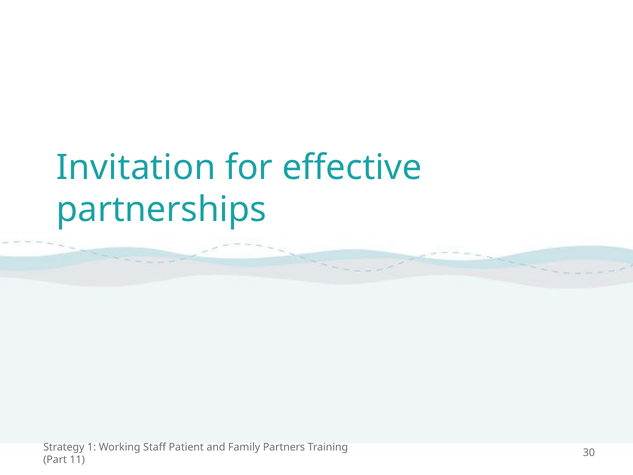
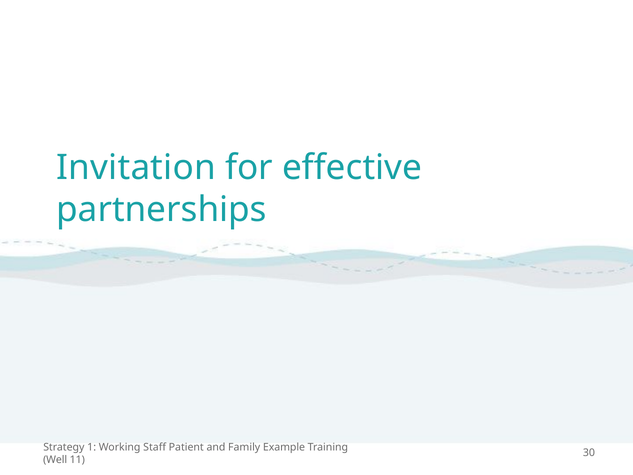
Partners: Partners -> Example
Part: Part -> Well
